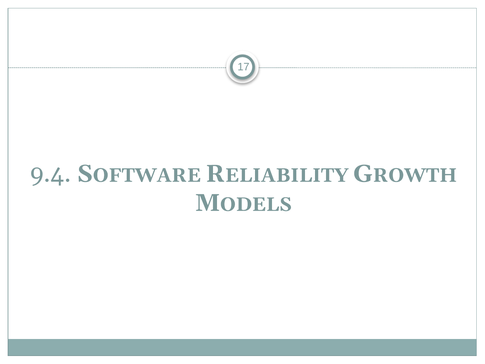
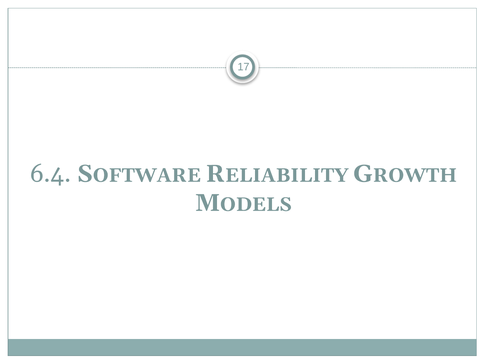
9.4: 9.4 -> 6.4
